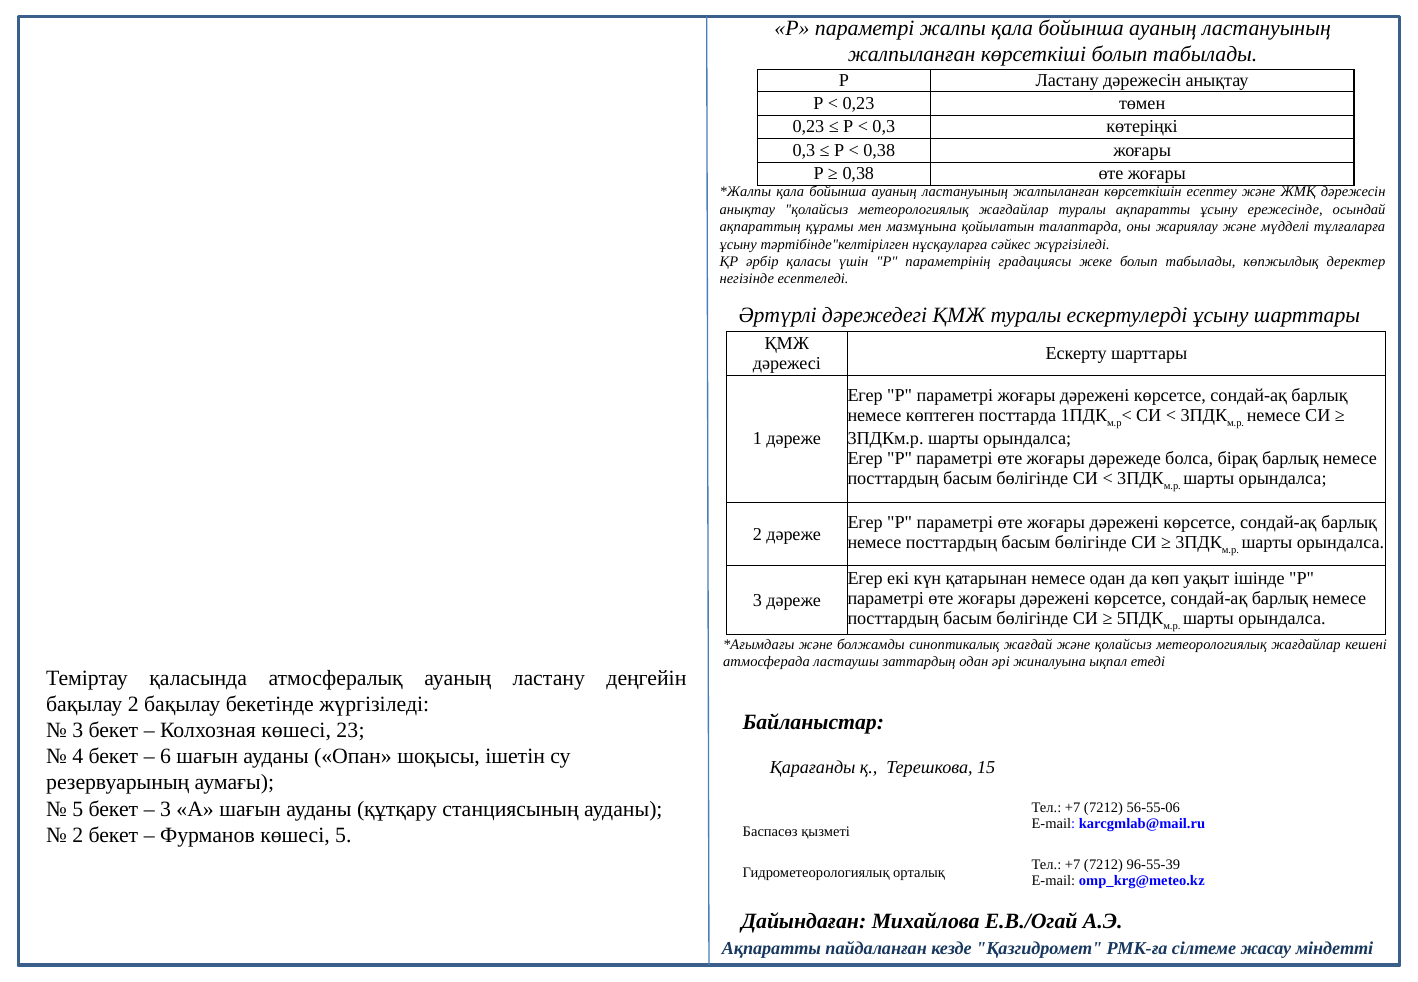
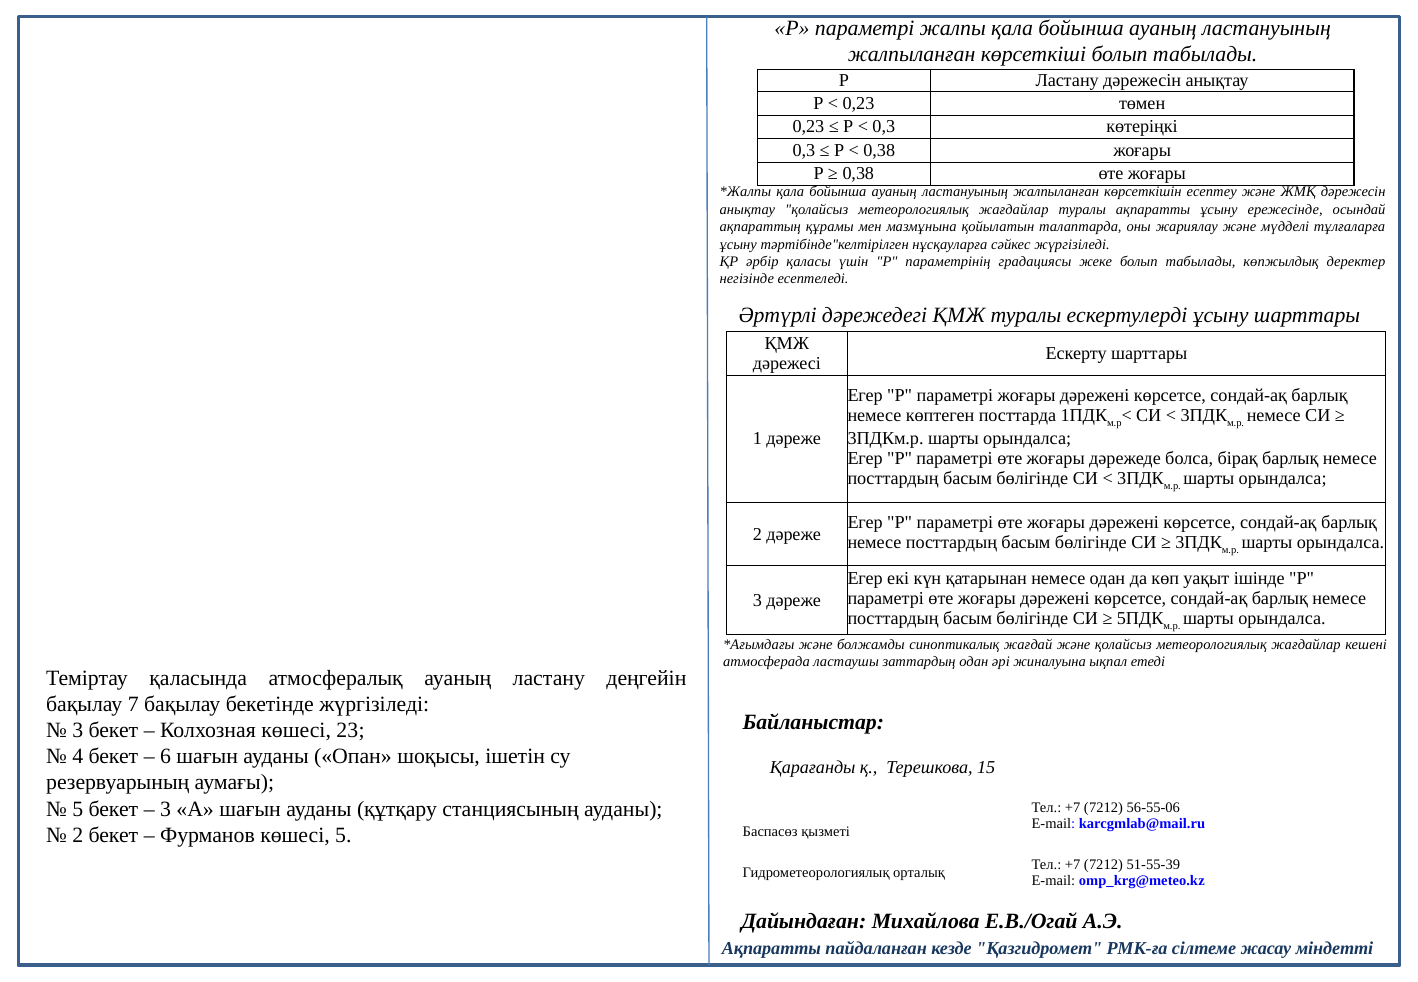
бақылау 2: 2 -> 7
96-55-39: 96-55-39 -> 51-55-39
